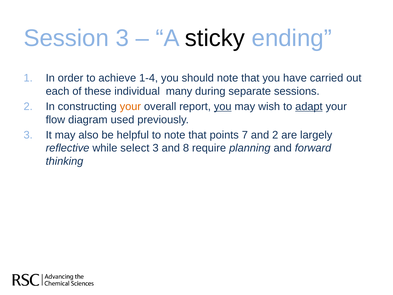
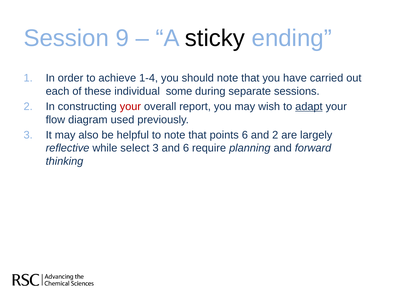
Session 3: 3 -> 9
many: many -> some
your at (130, 106) colour: orange -> red
you at (223, 106) underline: present -> none
points 7: 7 -> 6
and 8: 8 -> 6
